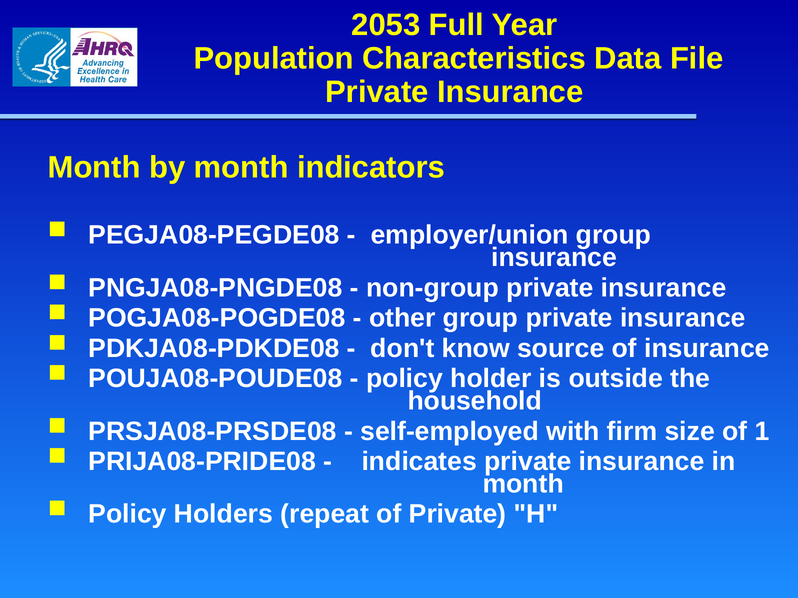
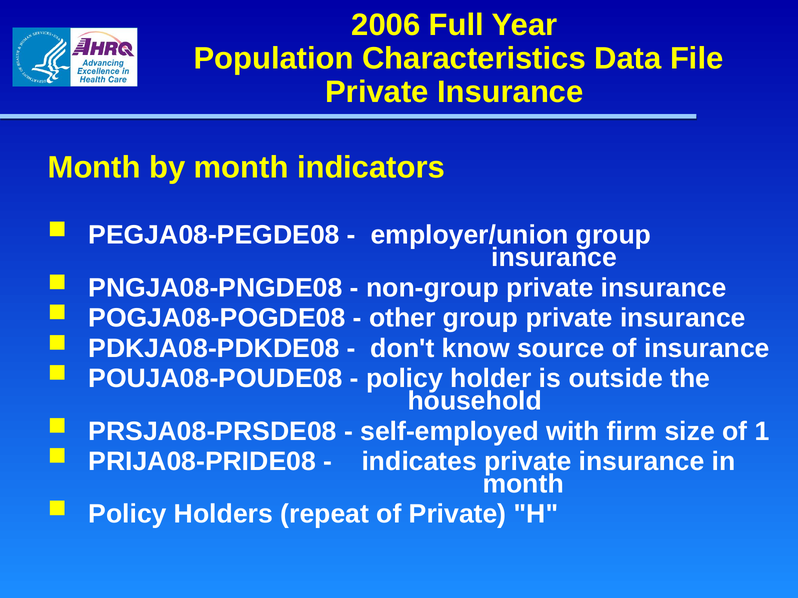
2053: 2053 -> 2006
